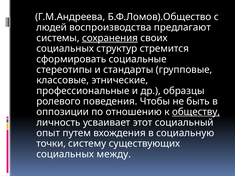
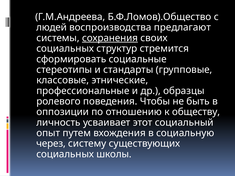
обществу underline: present -> none
точки: точки -> через
между: между -> школы
